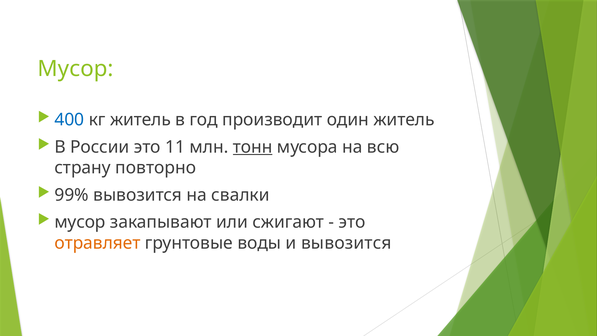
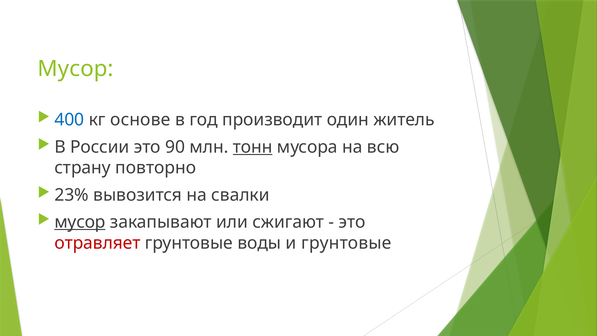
кг житель: житель -> основе
11: 11 -> 90
99%: 99% -> 23%
мусор at (80, 222) underline: none -> present
отравляет colour: orange -> red
и вывозится: вывозится -> грунтовые
